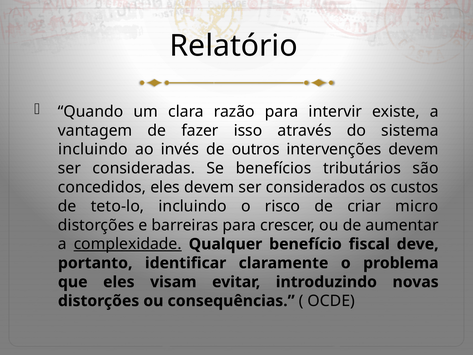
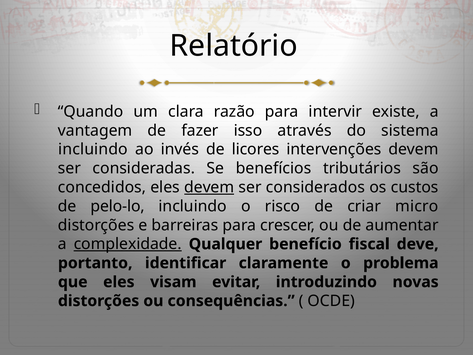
outros: outros -> licores
devem at (209, 187) underline: none -> present
teto-lo: teto-lo -> pelo-lo
